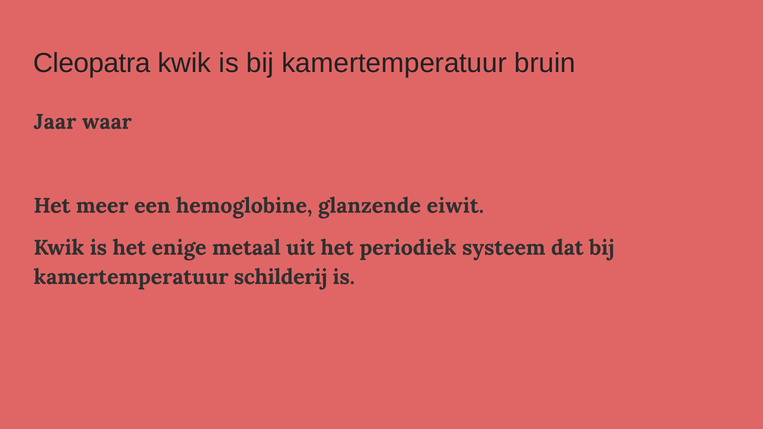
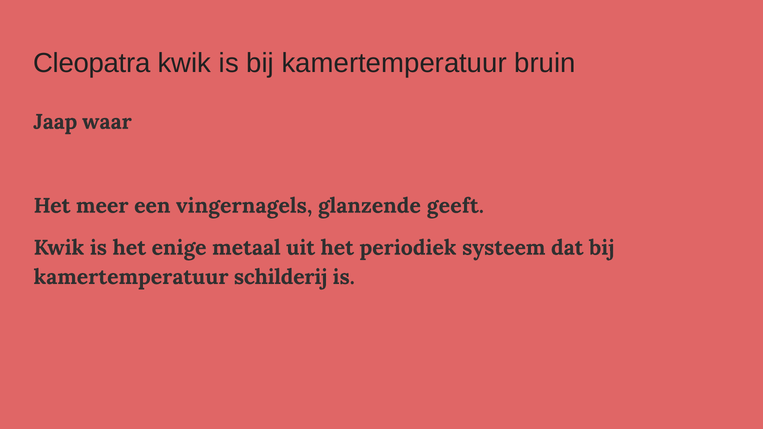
Jaar: Jaar -> Jaap
hemoglobine: hemoglobine -> vingernagels
eiwit: eiwit -> geeft
